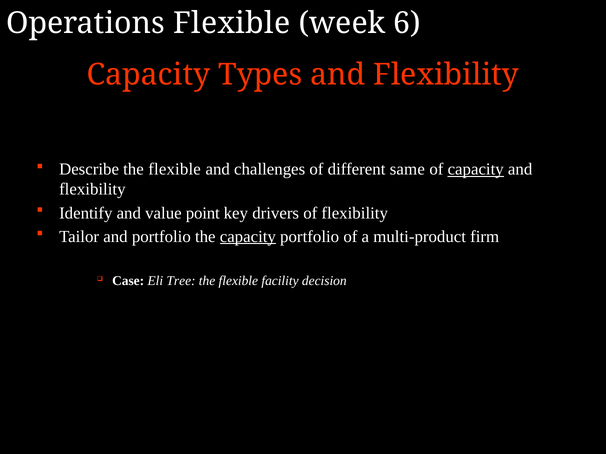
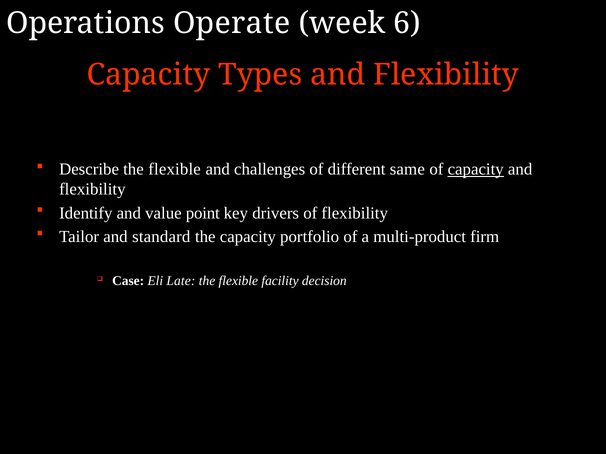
Operations Flexible: Flexible -> Operate
and portfolio: portfolio -> standard
capacity at (248, 237) underline: present -> none
Tree: Tree -> Late
